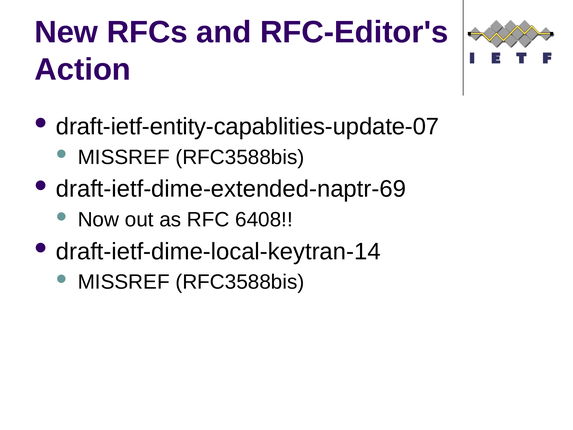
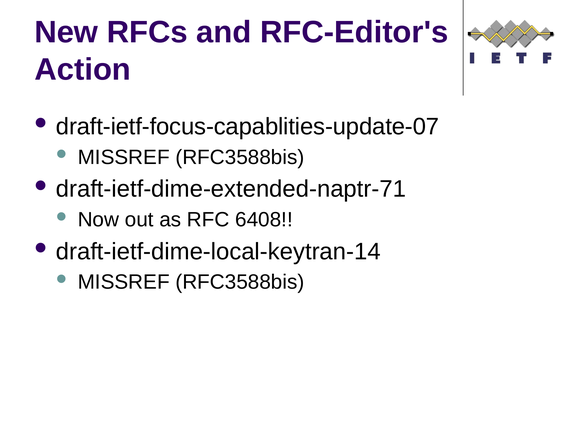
draft-ietf-entity-capablities-update-07: draft-ietf-entity-capablities-update-07 -> draft-ietf-focus-capablities-update-07
draft-ietf-dime-extended-naptr-69: draft-ietf-dime-extended-naptr-69 -> draft-ietf-dime-extended-naptr-71
